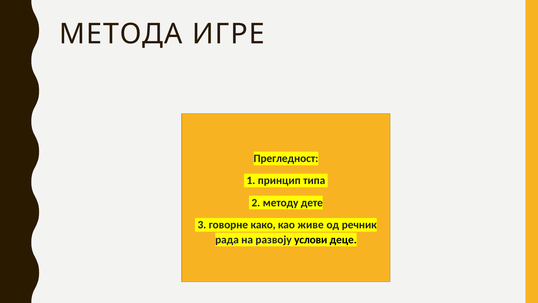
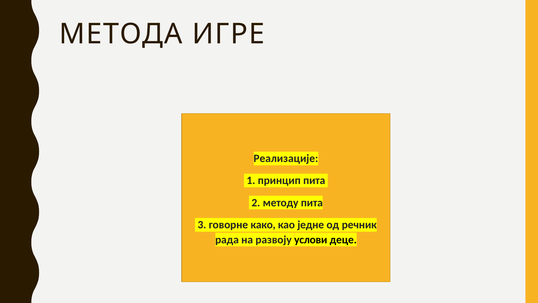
Прегледност: Прегледност -> Реализације
принцип типа: типа -> пита
методу дете: дете -> пита
живе: живе -> једне
